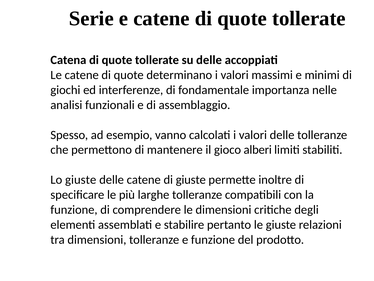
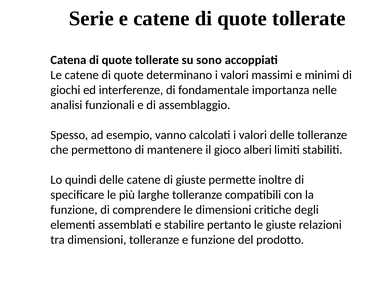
su delle: delle -> sono
Lo giuste: giuste -> quindi
